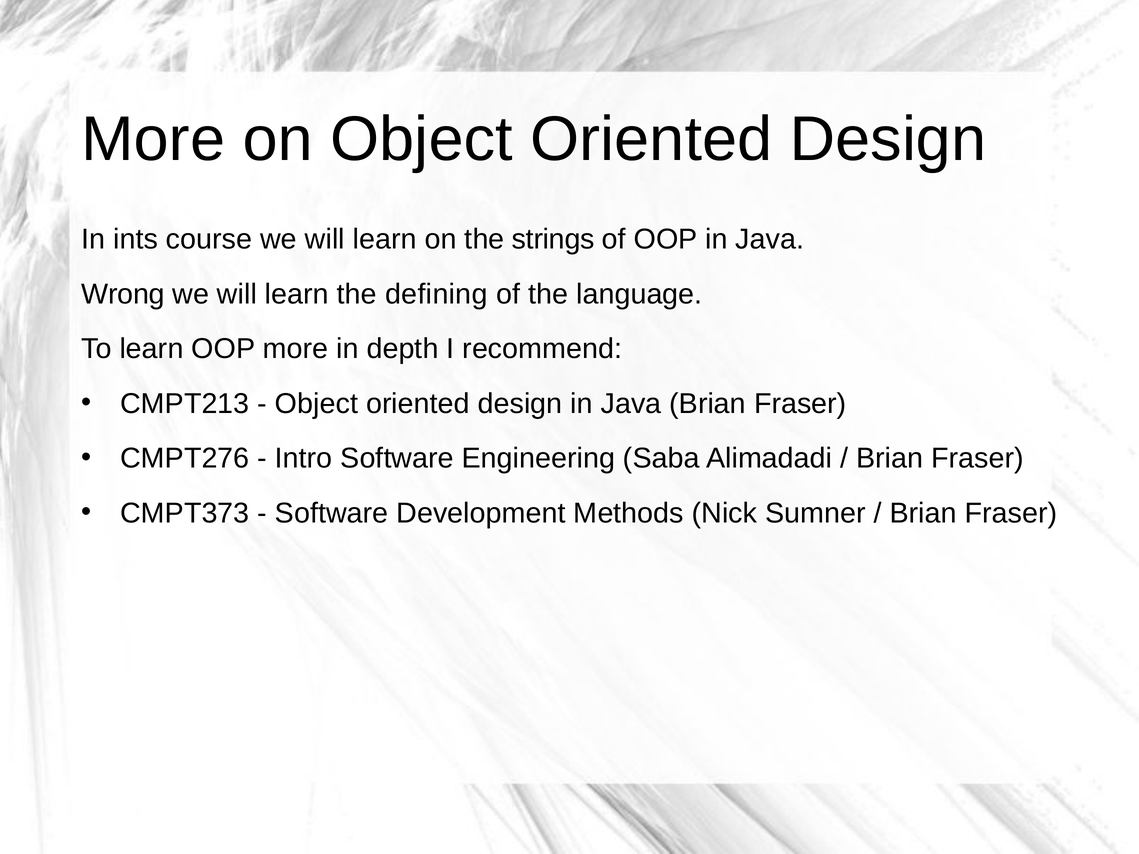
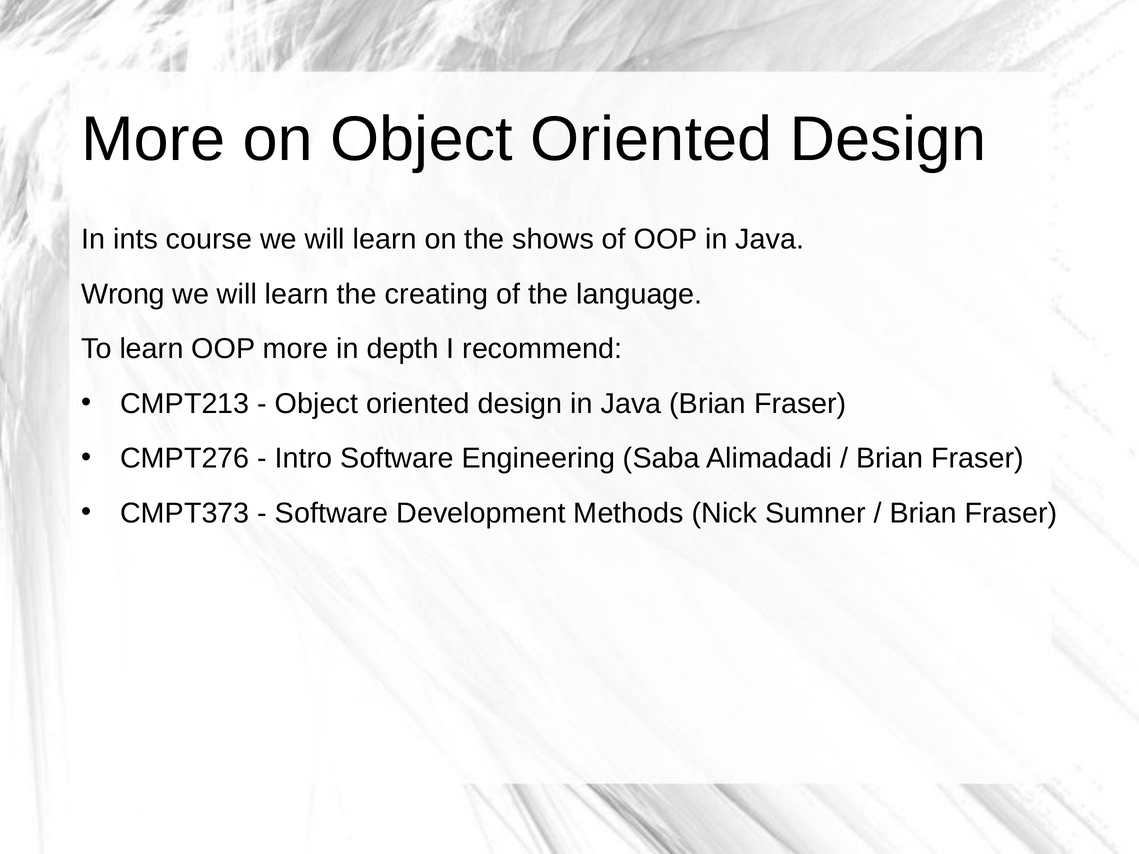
strings: strings -> shows
defining: defining -> creating
